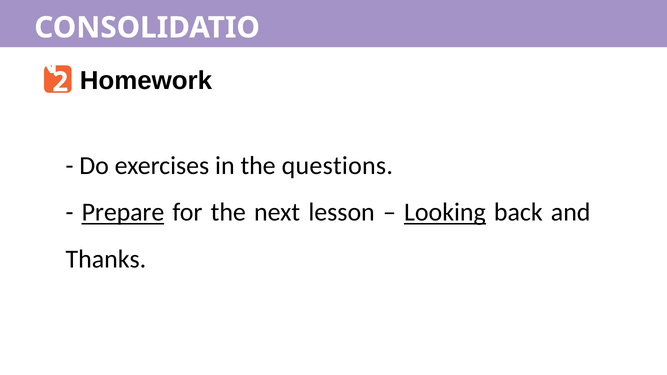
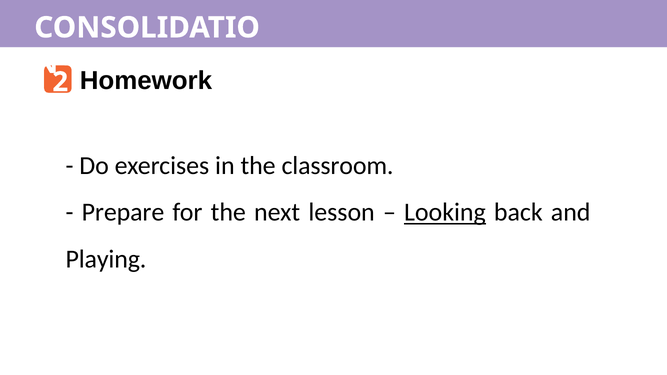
questions: questions -> classroom
Prepare underline: present -> none
Thanks: Thanks -> Playing
